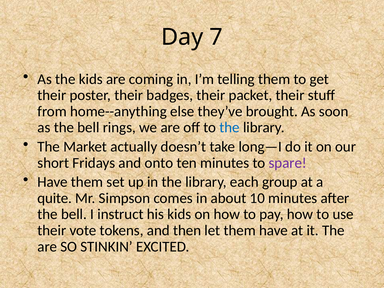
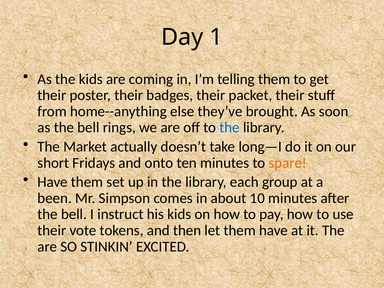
7: 7 -> 1
spare colour: purple -> orange
quite: quite -> been
